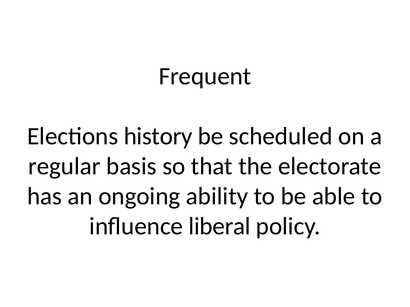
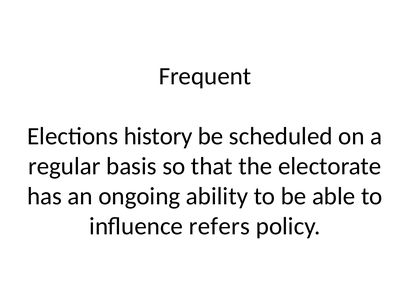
liberal: liberal -> refers
